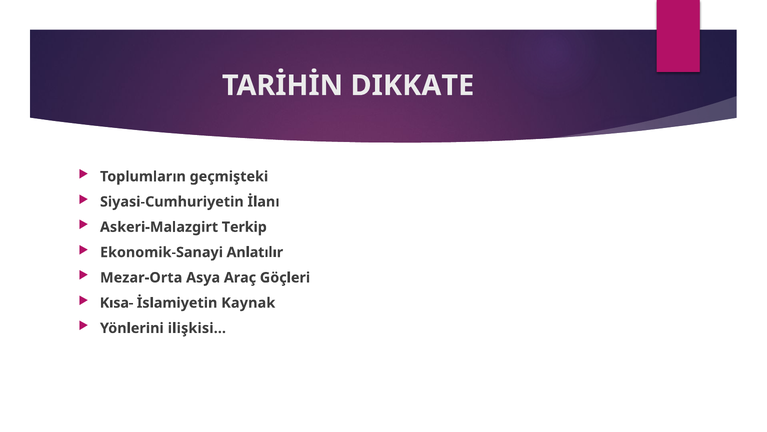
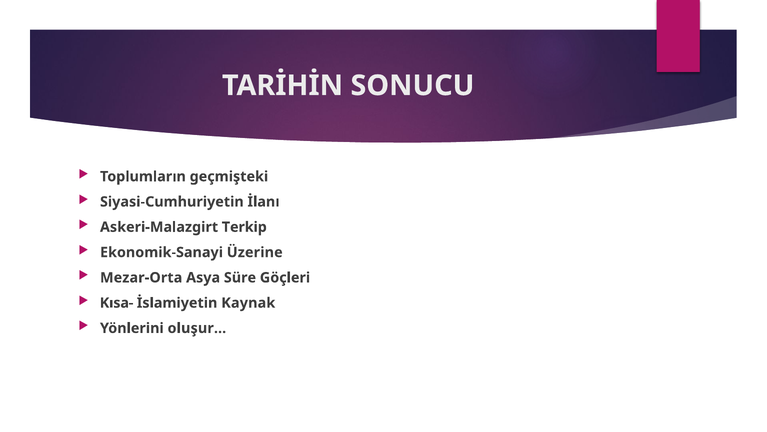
DIKKATE: DIKKATE -> SONUCU
Anlatılır: Anlatılır -> Üzerine
Araç: Araç -> Süre
ilişkisi…: ilişkisi… -> oluşur…
